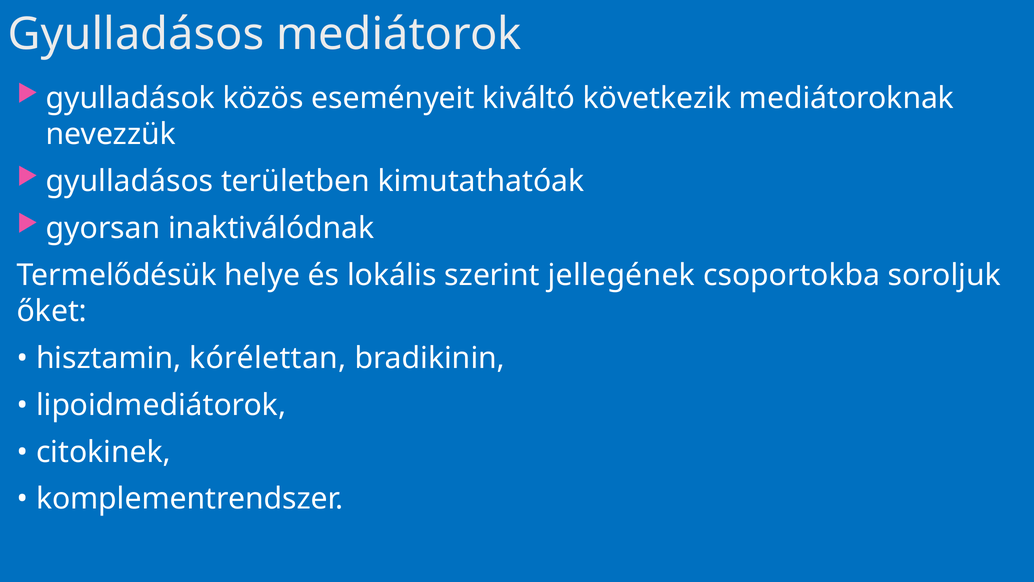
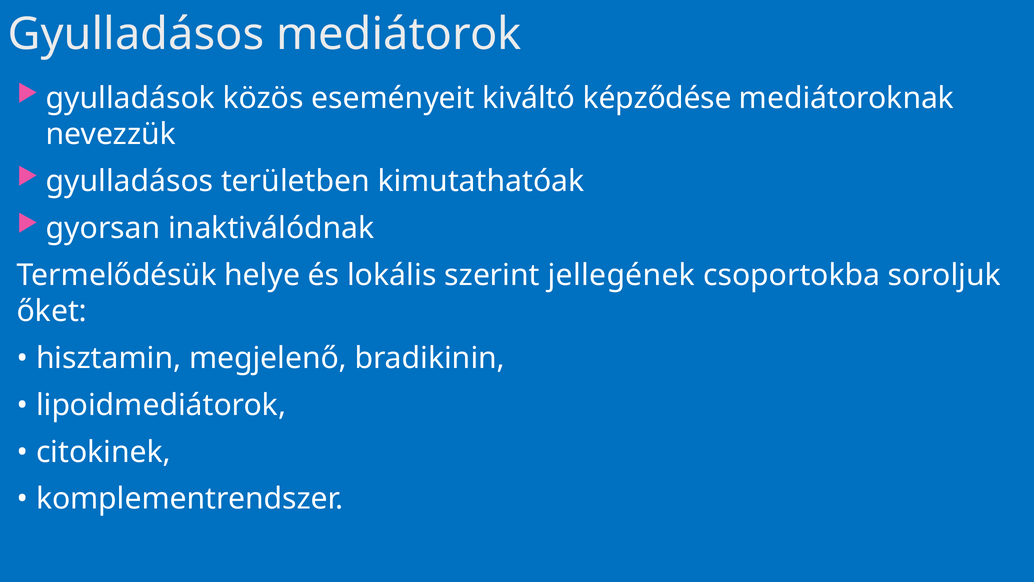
következik: következik -> képződése
kórélettan: kórélettan -> megjelenő
